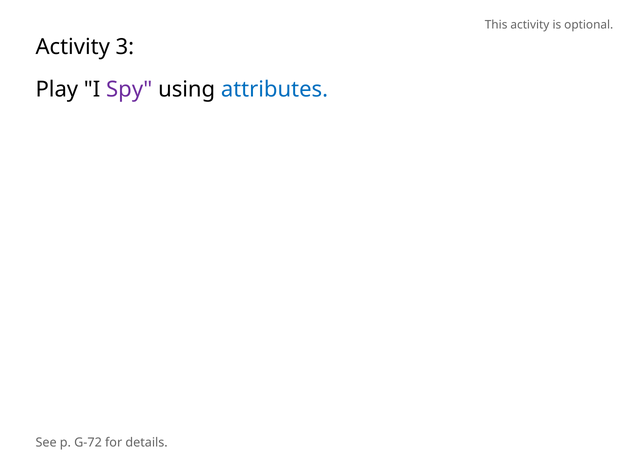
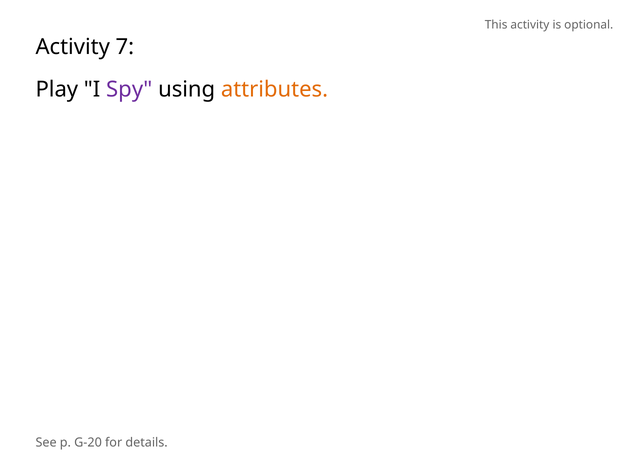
3: 3 -> 7
attributes colour: blue -> orange
G-72: G-72 -> G-20
